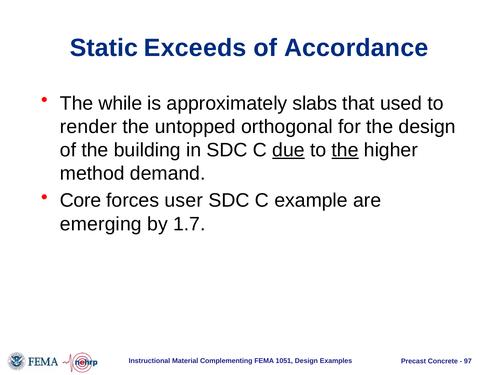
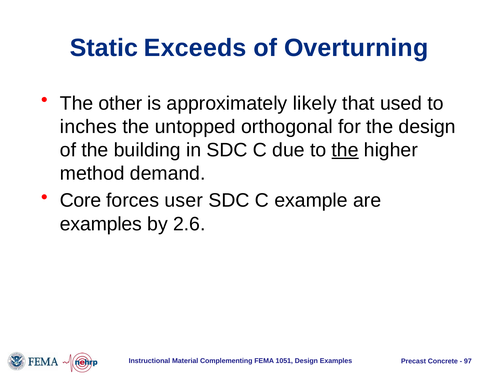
Accordance: Accordance -> Overturning
while: while -> other
slabs: slabs -> likely
render: render -> inches
due underline: present -> none
emerging at (101, 224): emerging -> examples
1.7: 1.7 -> 2.6
